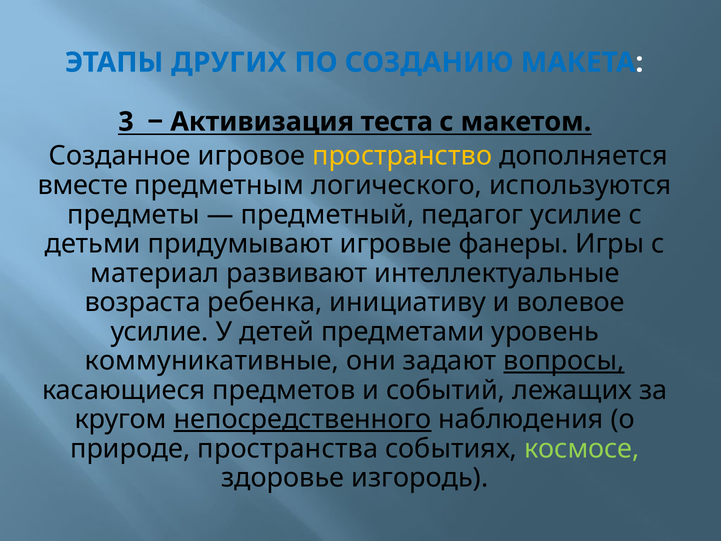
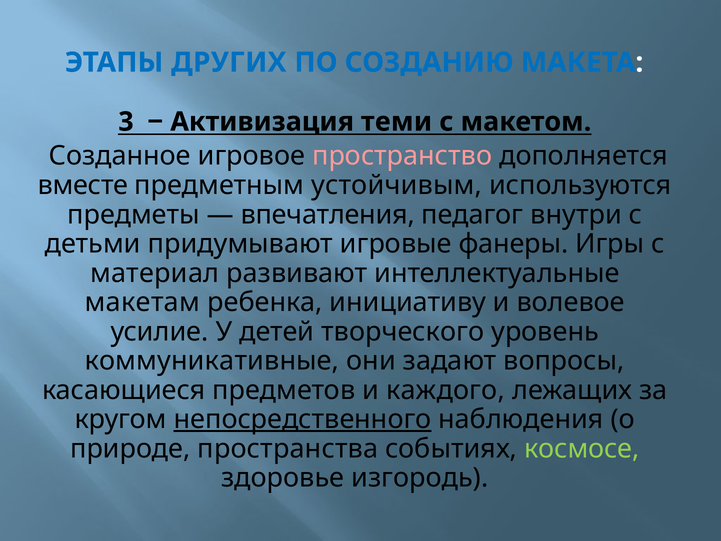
теста: теста -> теми
пространство colour: yellow -> pink
логического: логического -> устойчивым
предметный: предметный -> впечатления
педагог усилие: усилие -> внутри
возраста: возраста -> макетам
предметами: предметами -> творческого
вопросы underline: present -> none
событий: событий -> каждого
